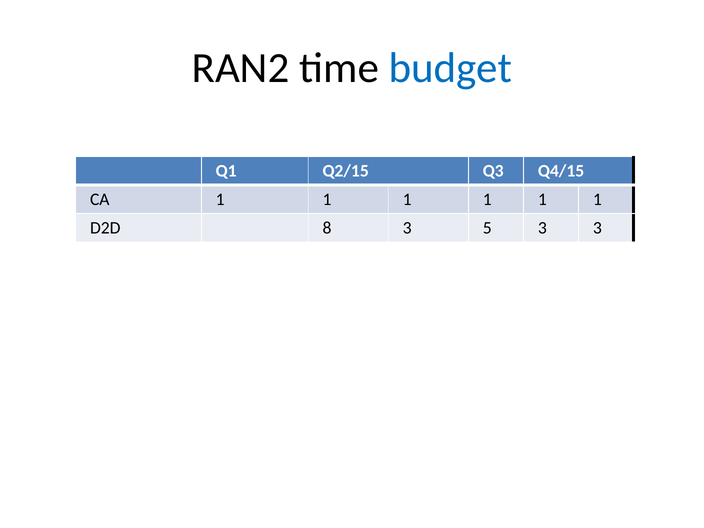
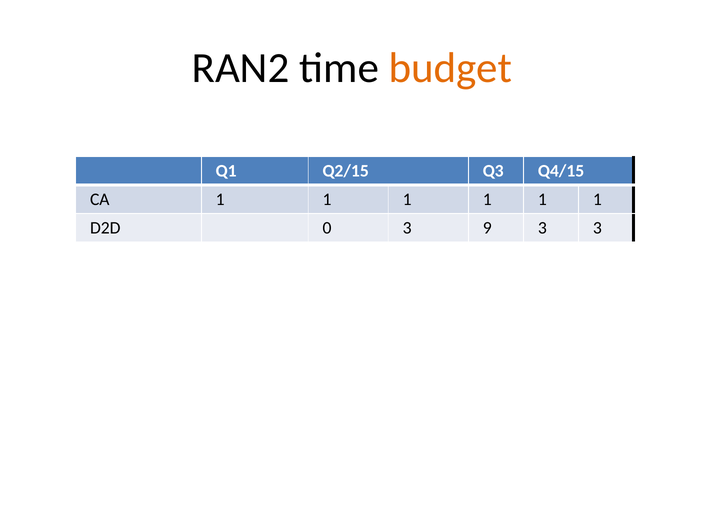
budget colour: blue -> orange
8: 8 -> 0
5: 5 -> 9
